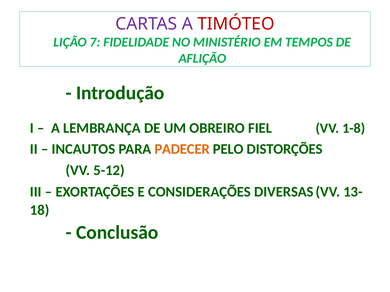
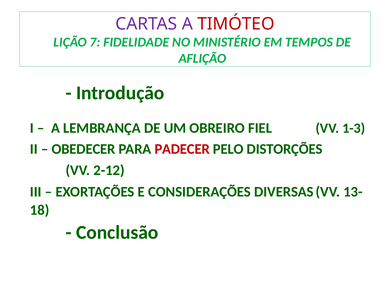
1-8: 1-8 -> 1-3
INCAUTOS: INCAUTOS -> OBEDECER
PADECER colour: orange -> red
5-12: 5-12 -> 2-12
